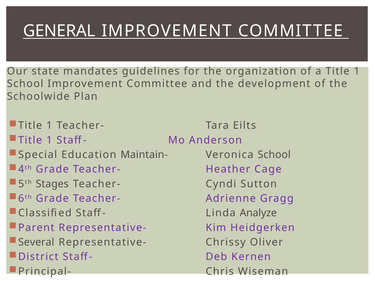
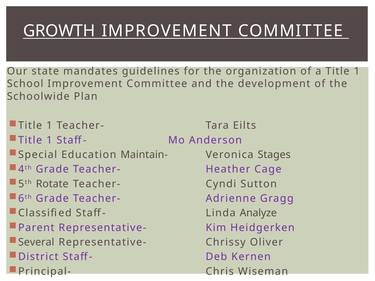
GENERAL: GENERAL -> GROWTH
Veronica School: School -> Stages
Stages: Stages -> Rotate
